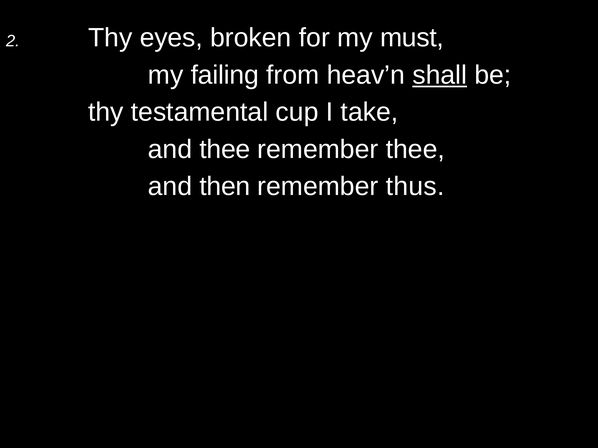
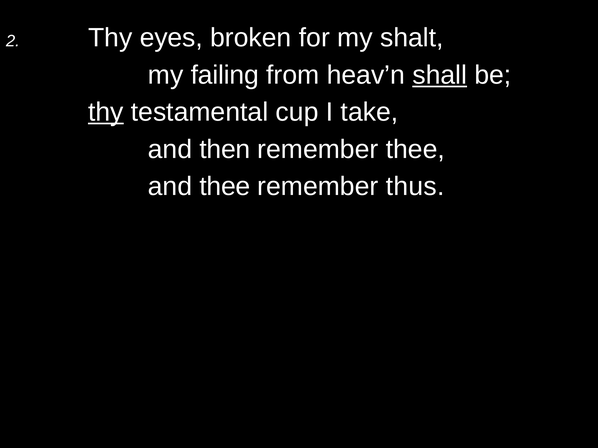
must: must -> shalt
thy at (106, 112) underline: none -> present
and thee: thee -> then
and then: then -> thee
